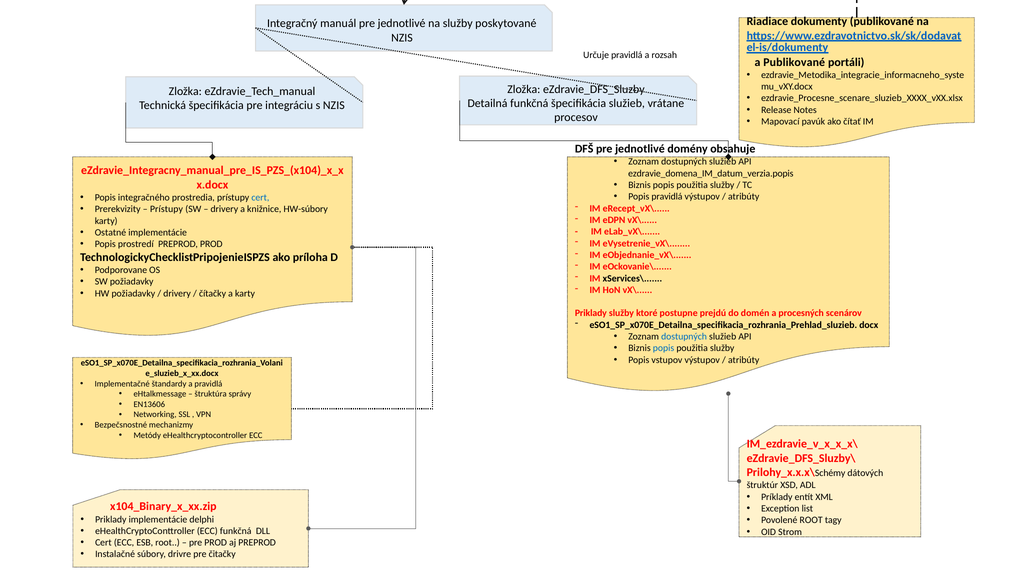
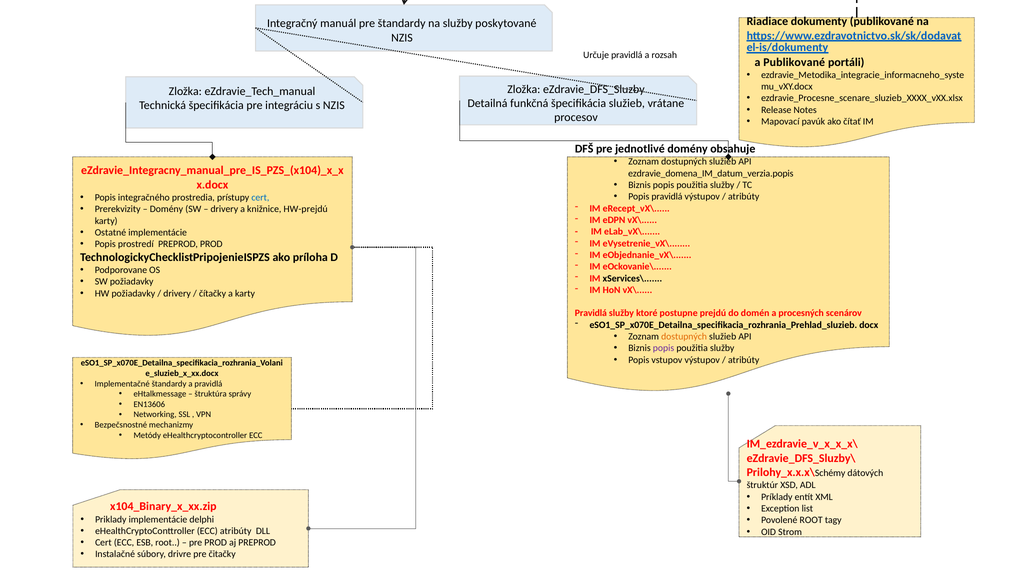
manuál pre jednotlivé: jednotlivé -> štandardy
Prístupy at (166, 209): Prístupy -> Domény
HW-súbory: HW-súbory -> HW-prejdú
Priklady at (591, 314): Priklady -> Pravidlá
dostupných at (684, 337) colour: blue -> orange
popis at (664, 349) colour: blue -> purple
ECC funkčná: funkčná -> atribúty
